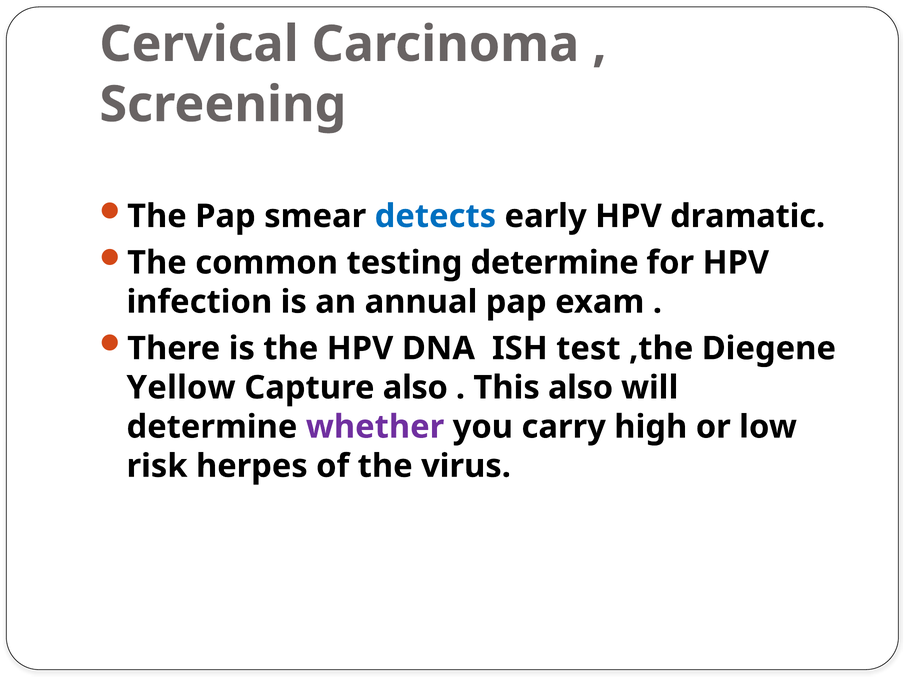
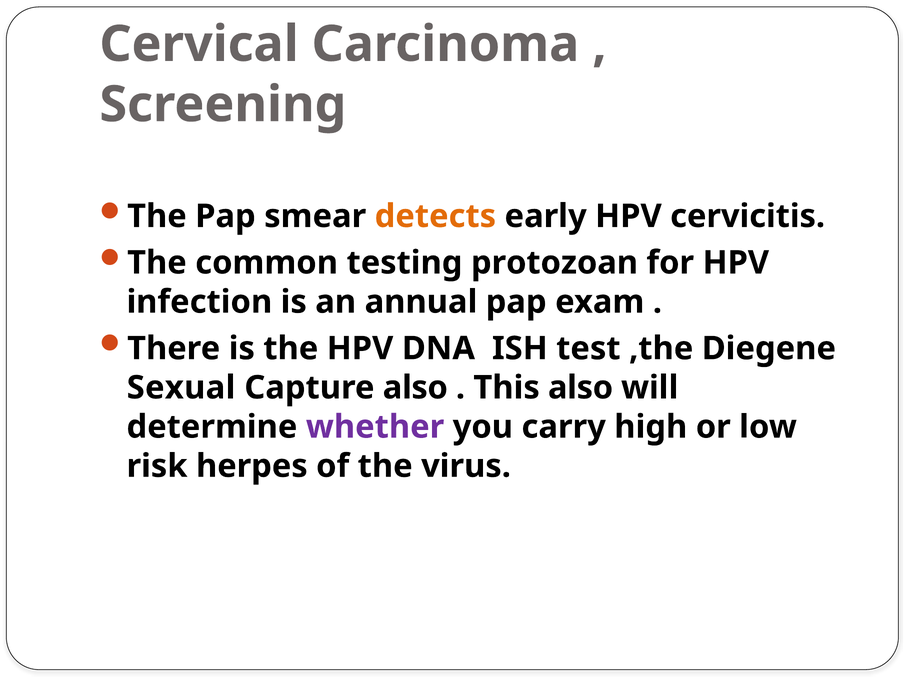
detects colour: blue -> orange
dramatic: dramatic -> cervicitis
testing determine: determine -> protozoan
Yellow: Yellow -> Sexual
